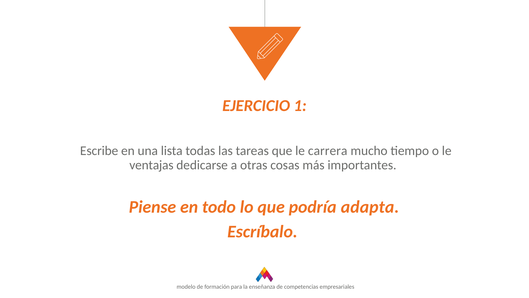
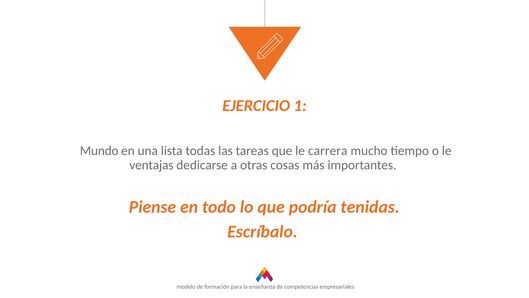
Escribe: Escribe -> Mundo
adapta: adapta -> tenidas
